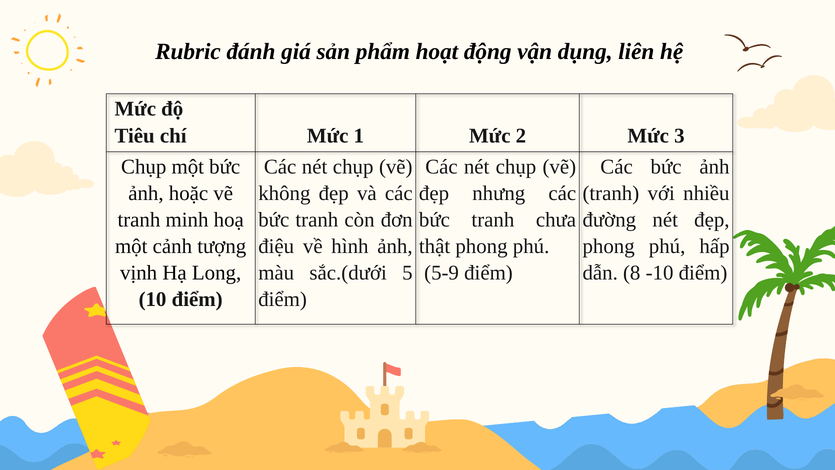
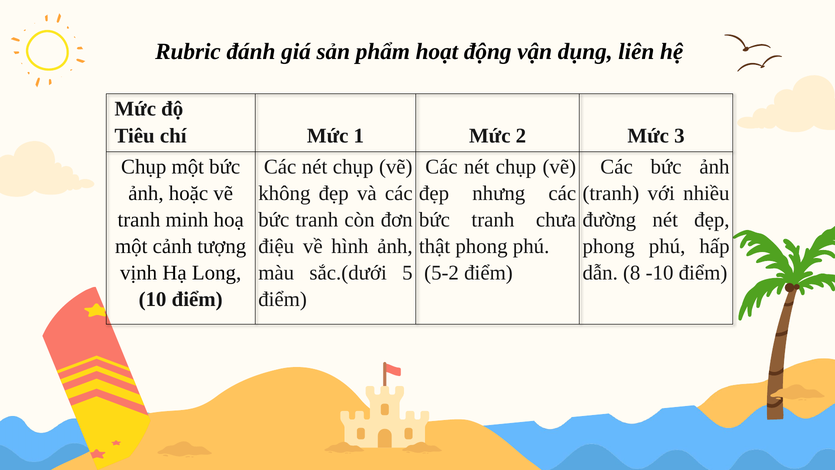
5-9: 5-9 -> 5-2
